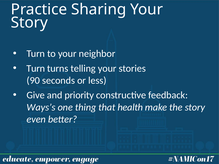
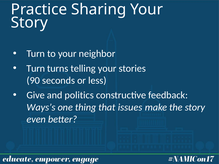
priority: priority -> politics
health: health -> issues
